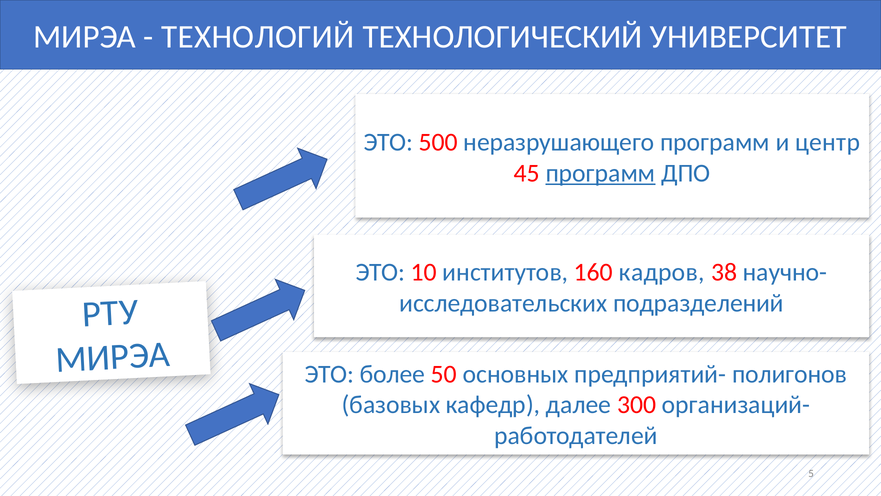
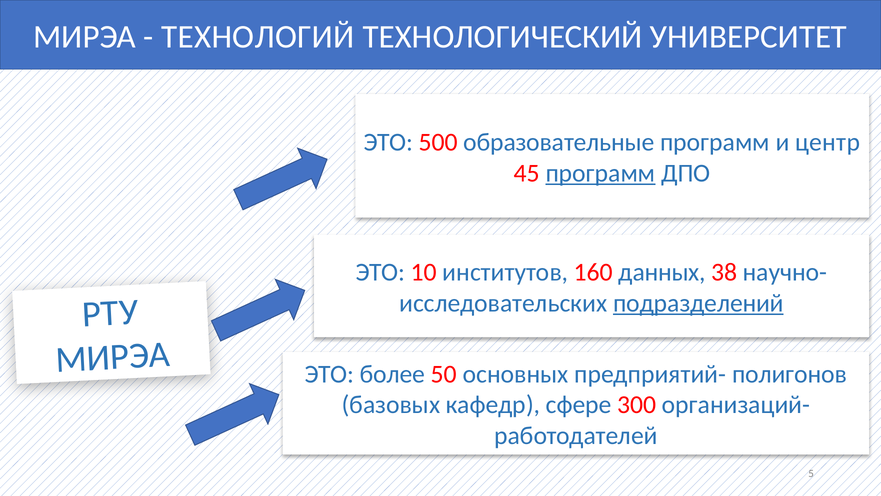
неразрушающего: неразрушающего -> образовательные
кадров: кадров -> данных
подразделений underline: none -> present
далее: далее -> сфере
